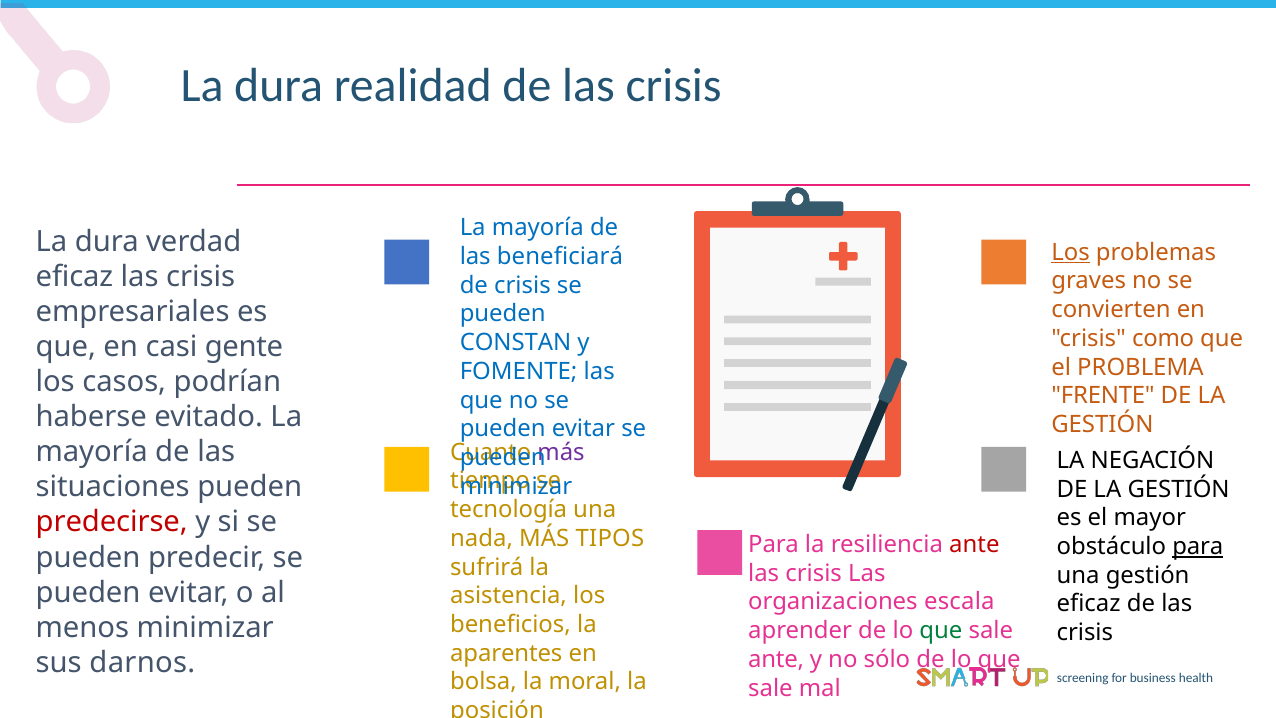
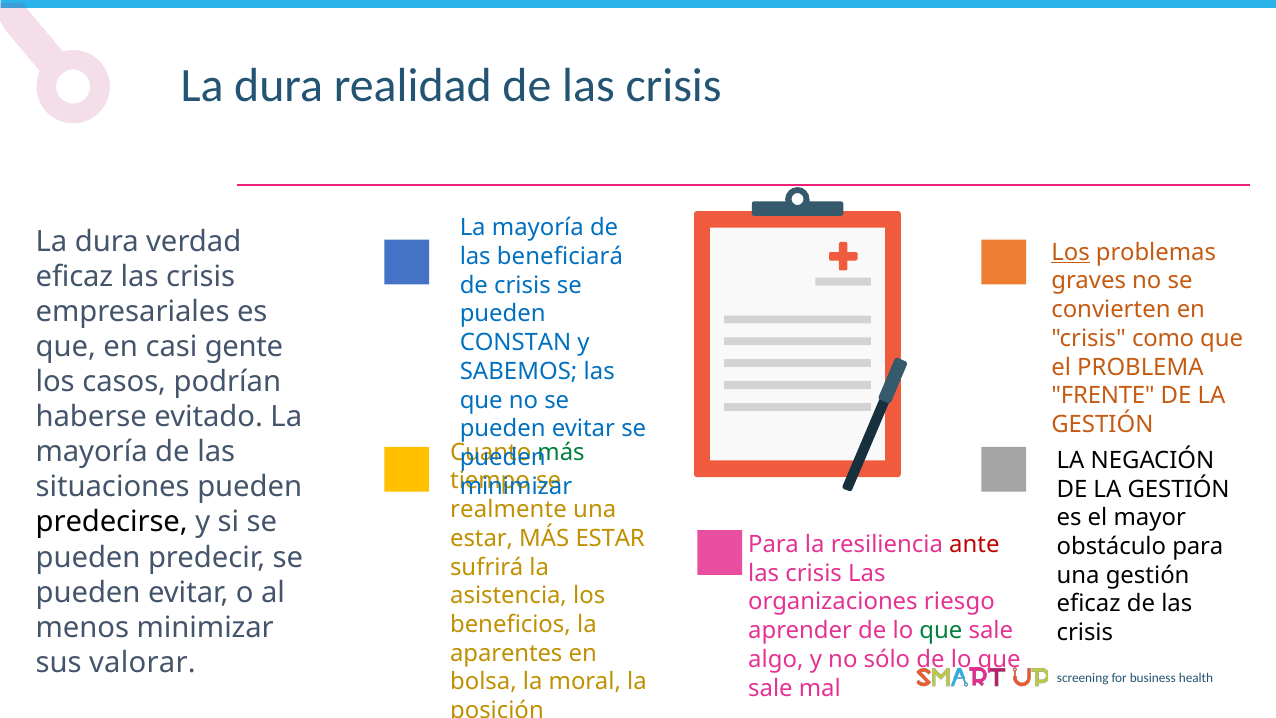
FOMENTE: FOMENTE -> SABEMOS
más at (561, 452) colour: purple -> green
tecnología: tecnología -> realmente
predecirse colour: red -> black
nada at (482, 538): nada -> estar
MÁS TIPOS: TIPOS -> ESTAR
para at (1198, 546) underline: present -> none
escala: escala -> riesgo
ante at (776, 659): ante -> algo
darnos: darnos -> valorar
